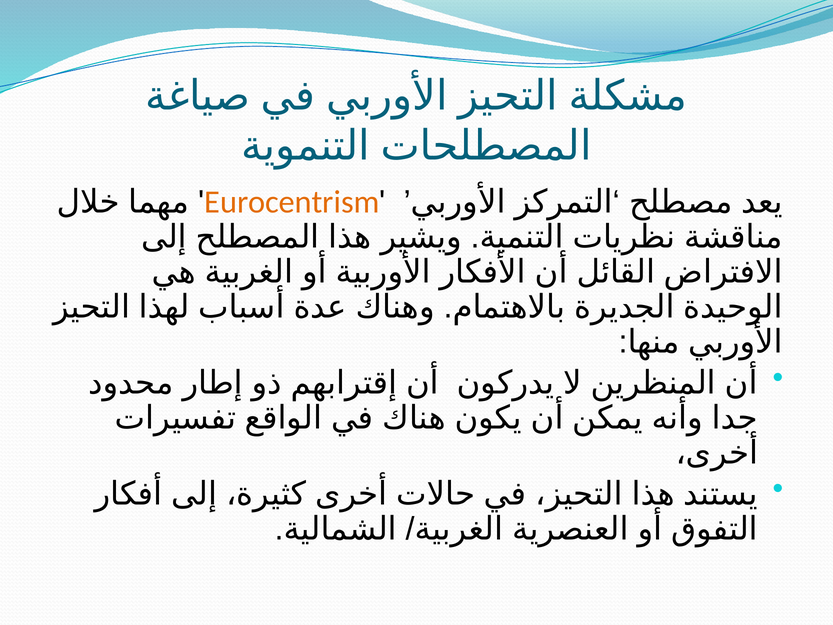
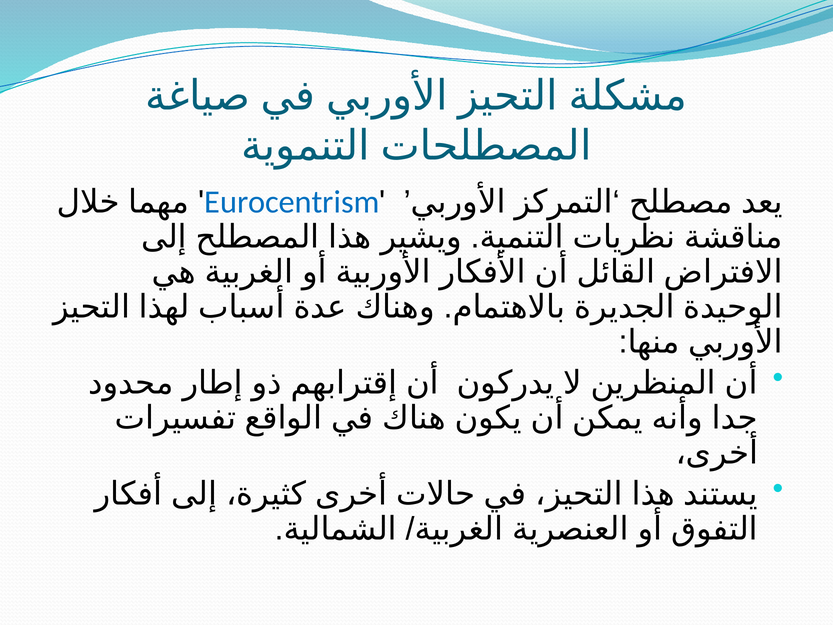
Eurocentrism colour: orange -> blue
